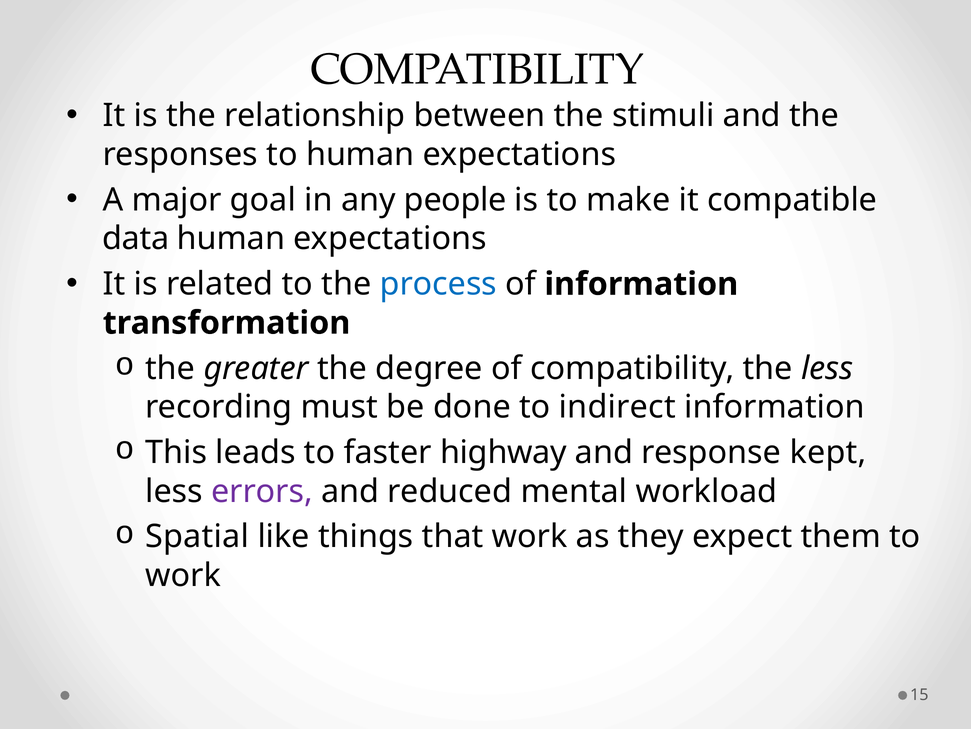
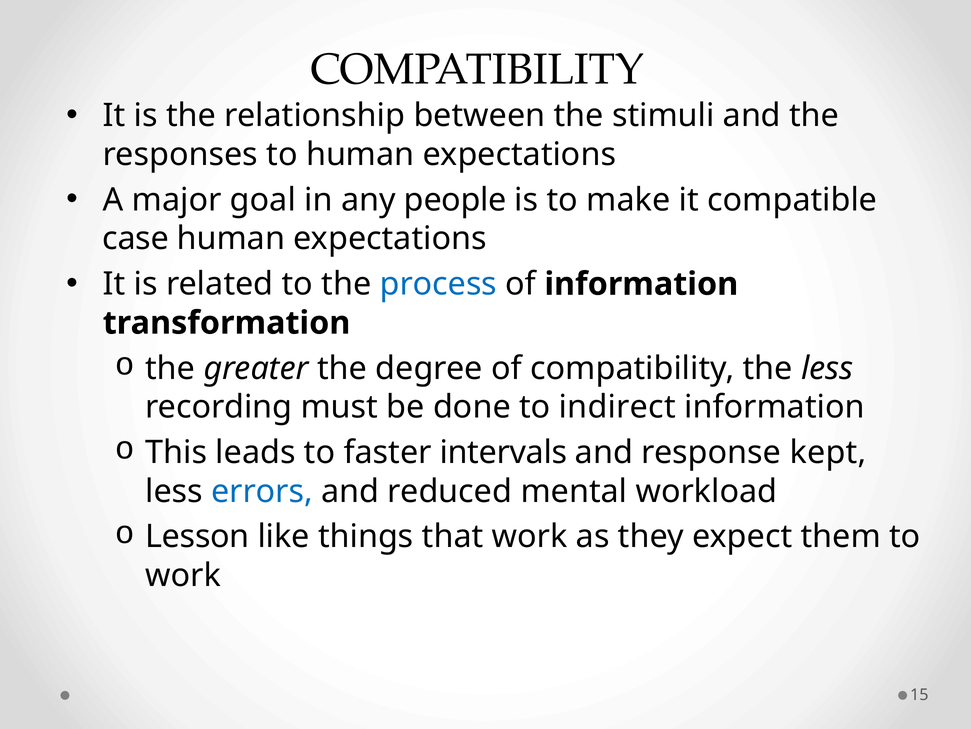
data: data -> case
highway: highway -> intervals
errors colour: purple -> blue
Spatial: Spatial -> Lesson
